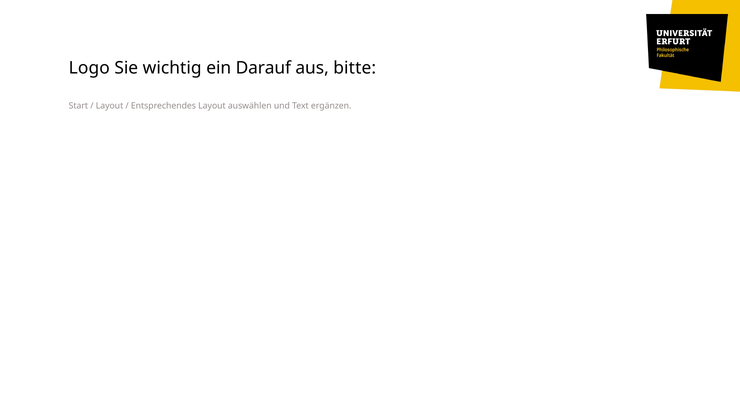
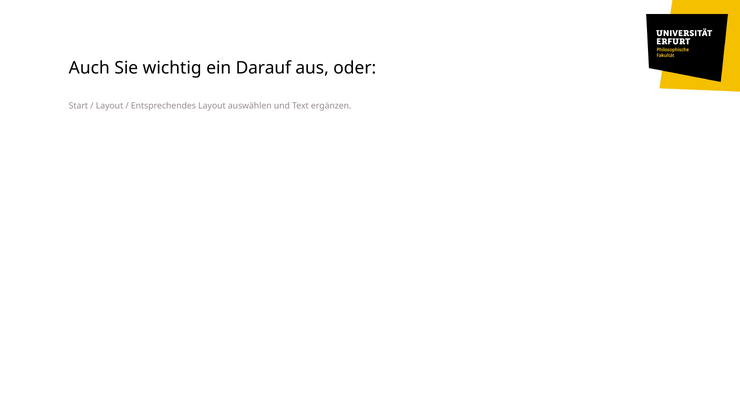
Logo: Logo -> Auch
bitte: bitte -> oder
